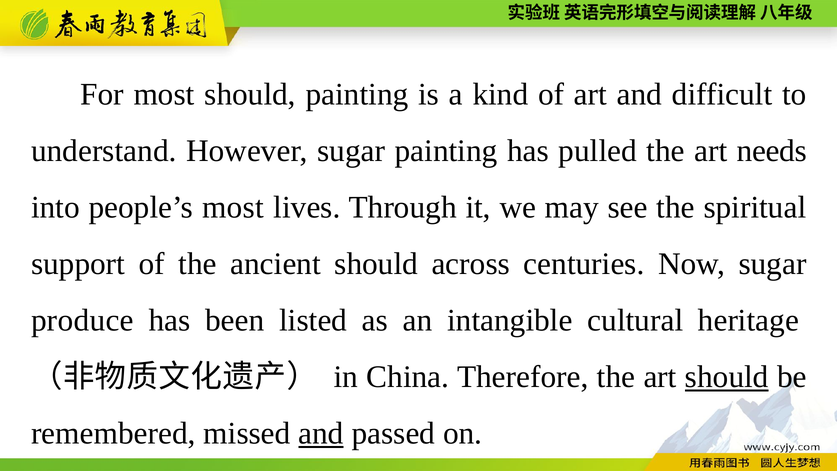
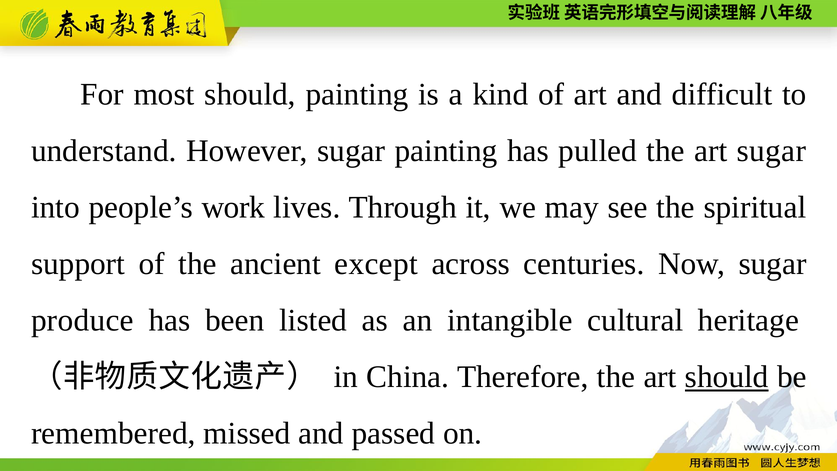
art needs: needs -> sugar
people’s most: most -> work
ancient should: should -> except
and at (321, 433) underline: present -> none
